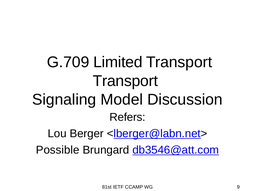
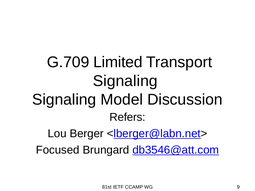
Transport at (125, 81): Transport -> Signaling
Possible: Possible -> Focused
